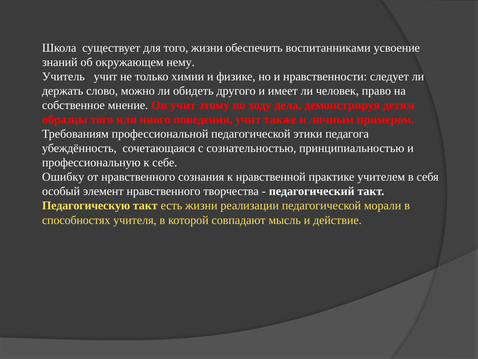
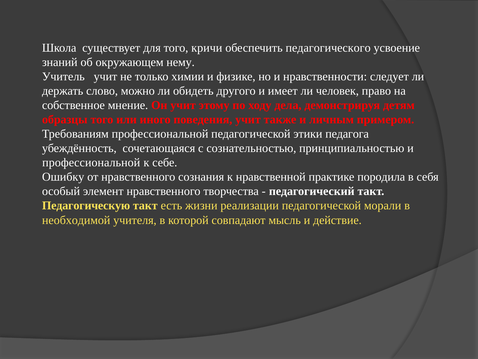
того жизни: жизни -> кричи
воспитанниками: воспитанниками -> педагогического
профессиональную at (91, 162): профессиональную -> профессиональной
учителем: учителем -> породила
способностях: способностях -> необходимой
